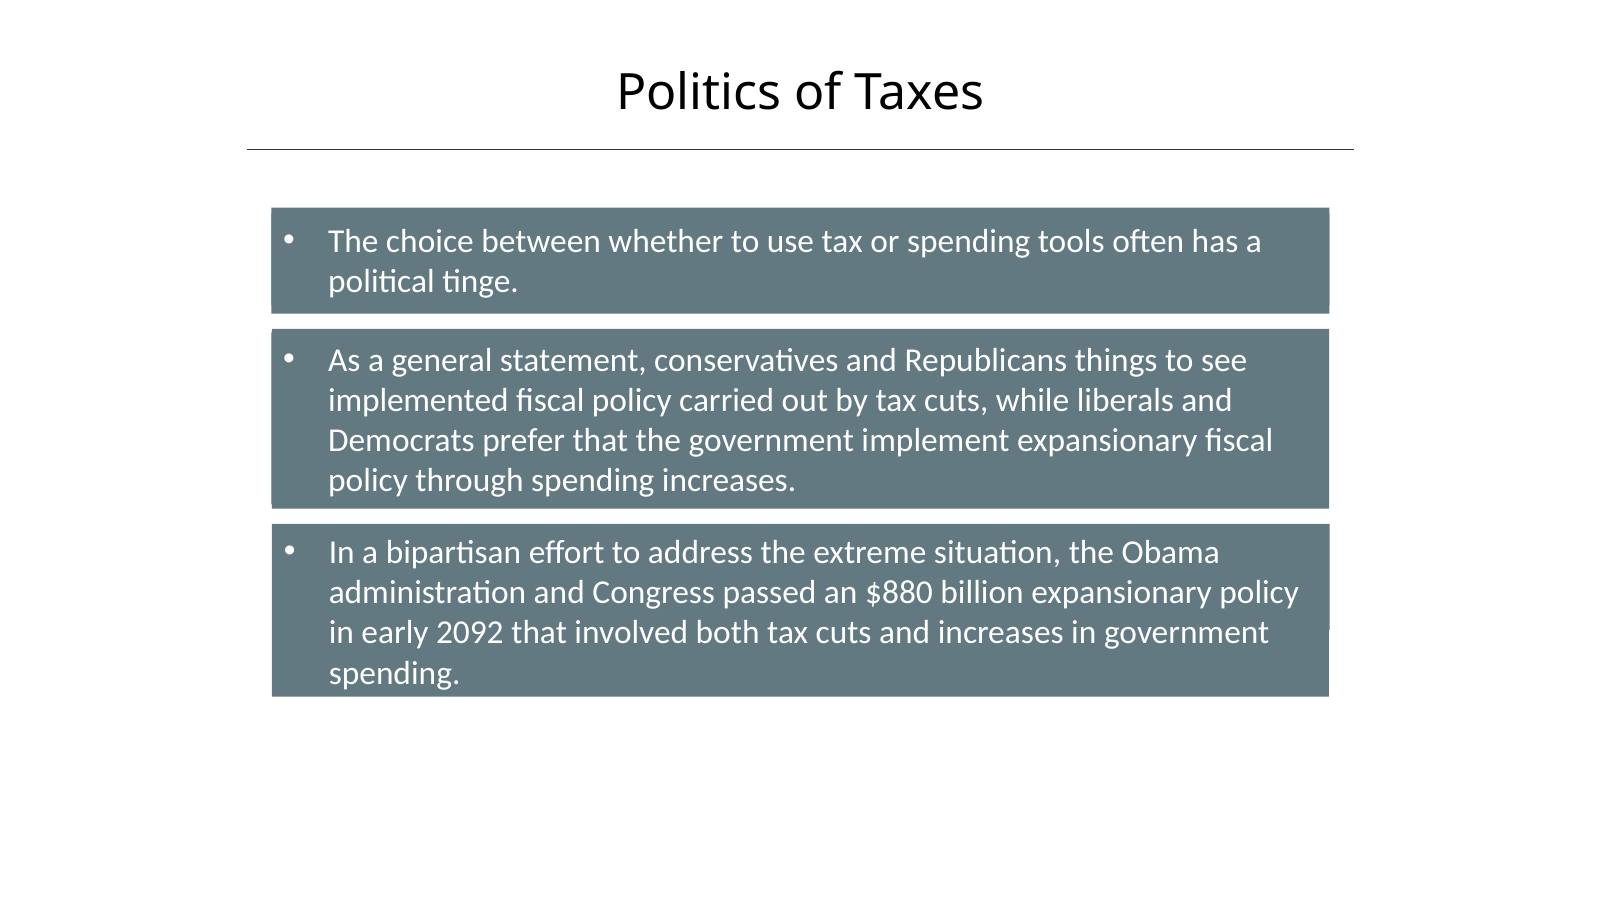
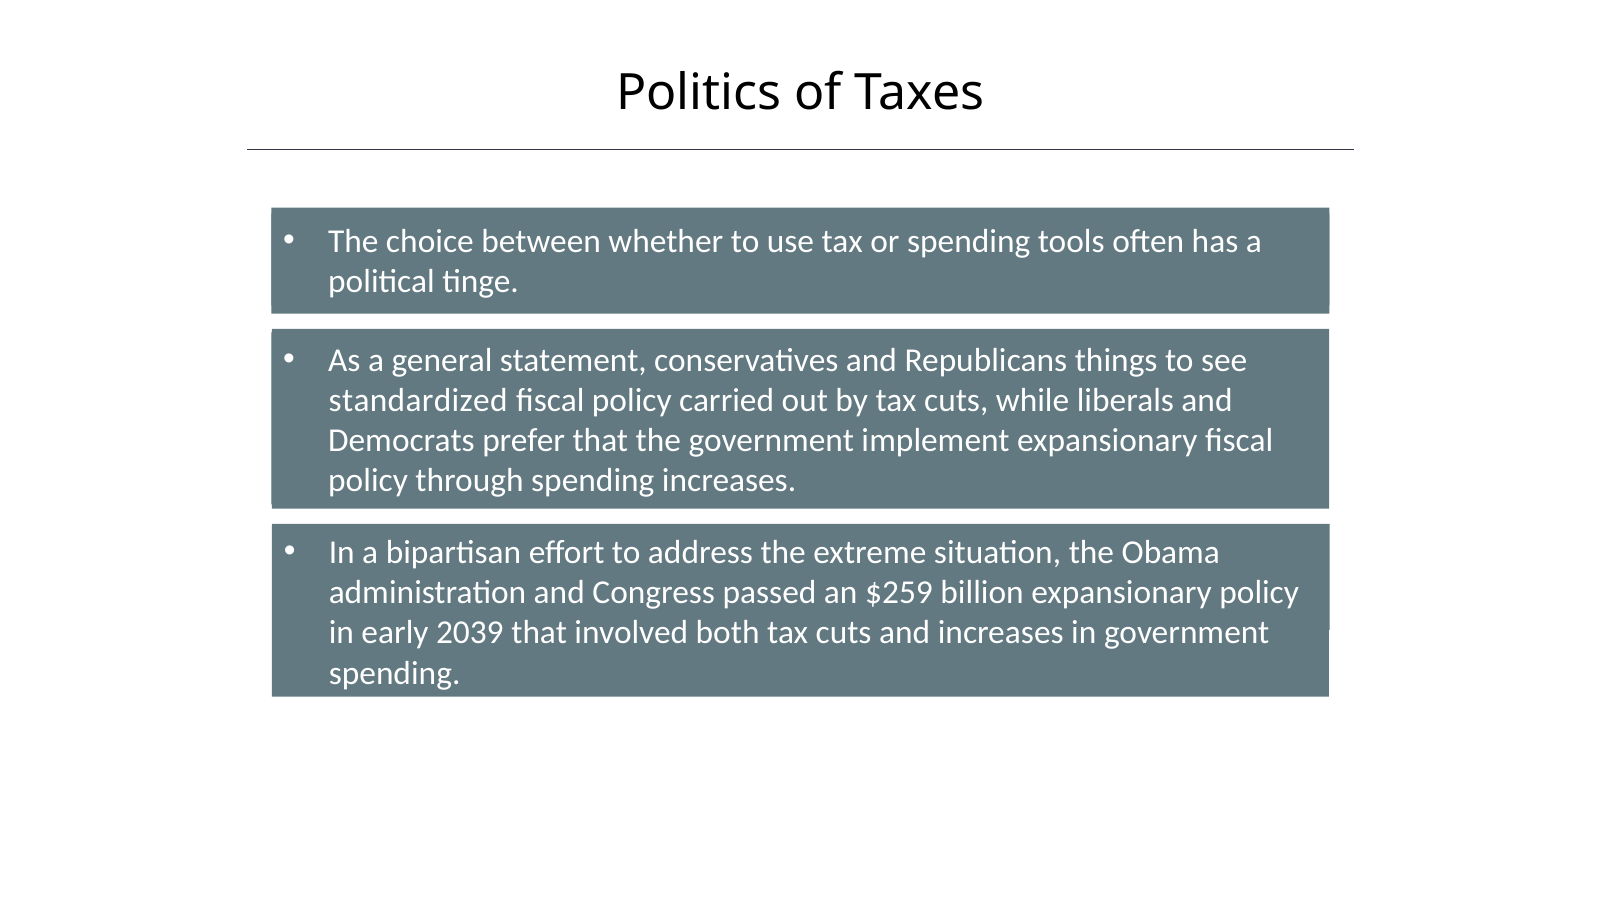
implemented: implemented -> standardized
$880: $880 -> $259
2092: 2092 -> 2039
